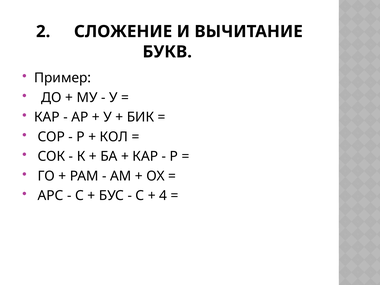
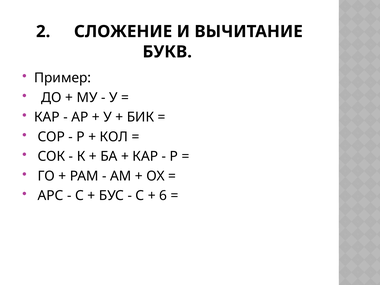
4: 4 -> 6
